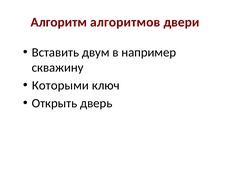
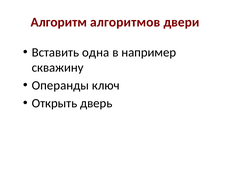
двум: двум -> одна
Которыми: Которыми -> Операнды
